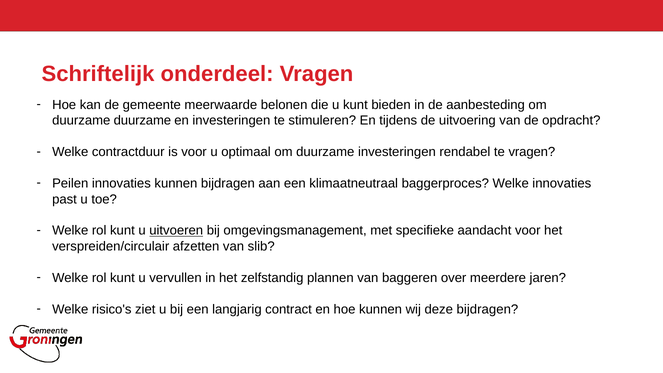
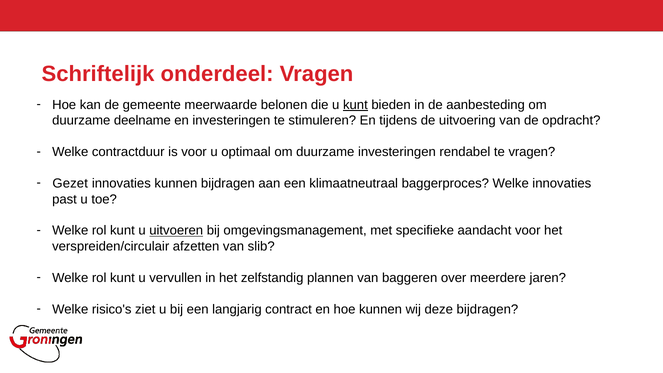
kunt at (355, 105) underline: none -> present
duurzame duurzame: duurzame -> deelname
Peilen: Peilen -> Gezet
